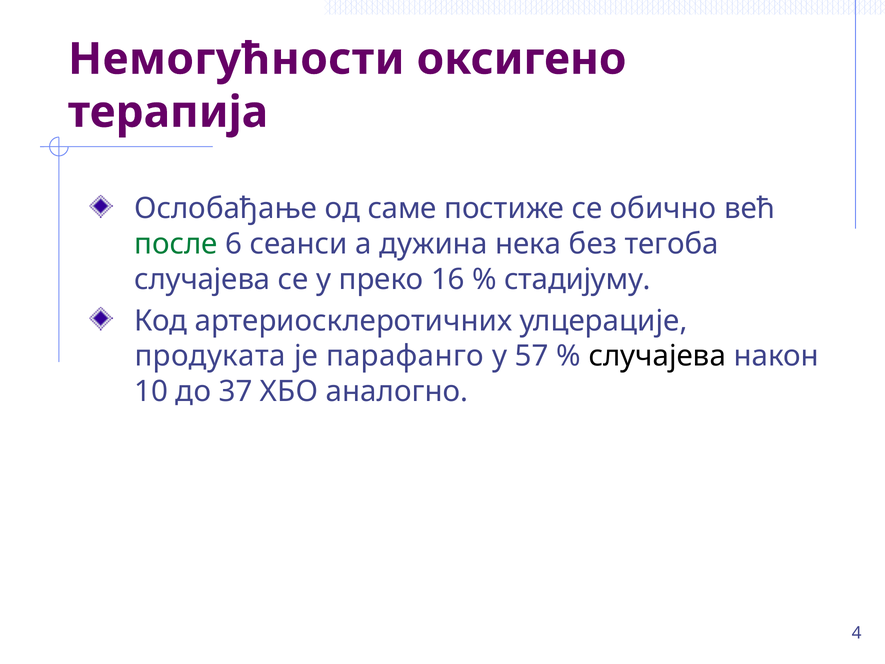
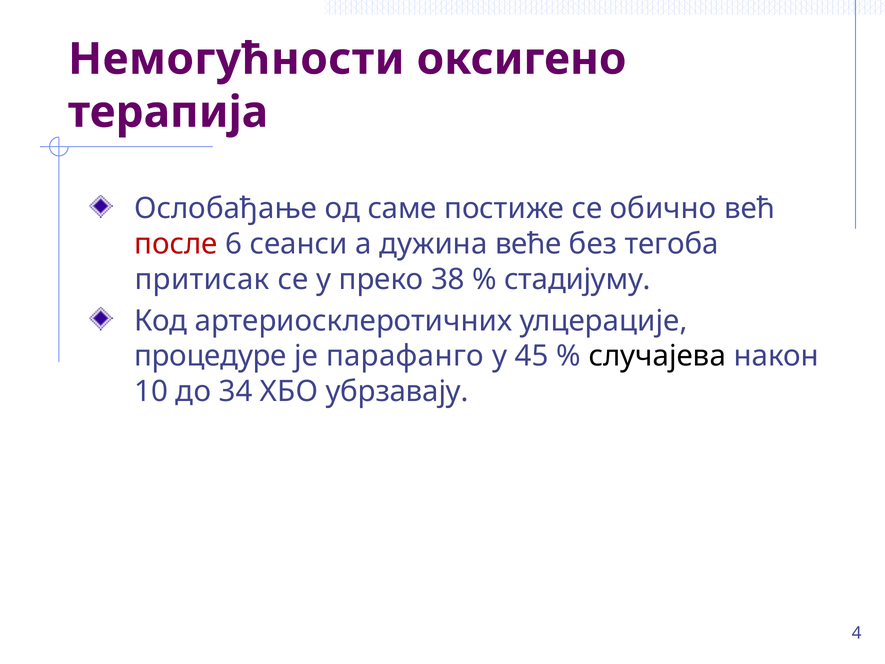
после colour: green -> red
нека: нека -> веће
случајева at (202, 279): случајева -> притисак
16: 16 -> 38
продуката: продуката -> процедуре
57: 57 -> 45
37: 37 -> 34
аналогно: аналогно -> убрзавају
